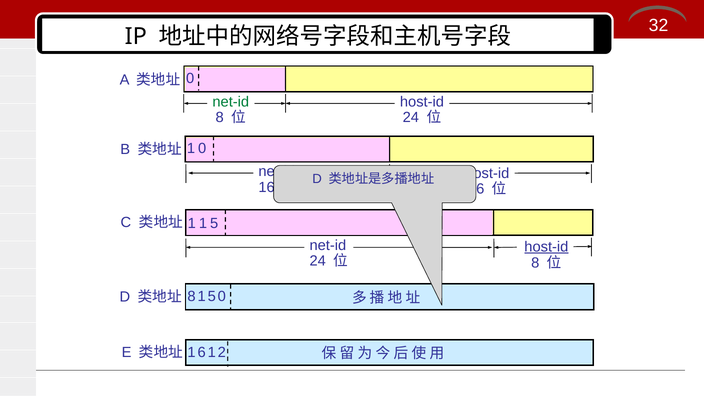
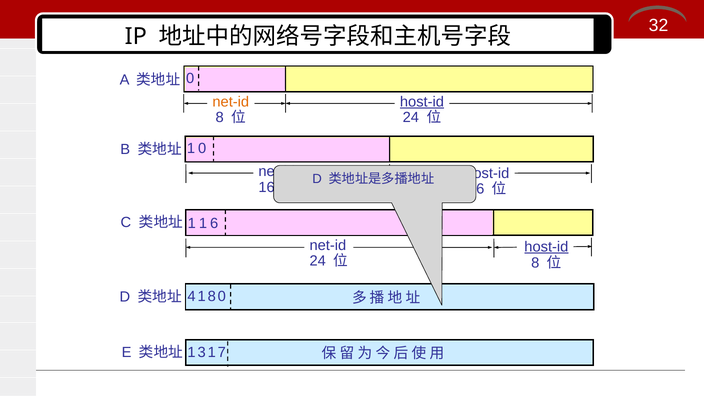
net-id at (231, 102) colour: green -> orange
host-id at (422, 102) underline: none -> present
5 at (214, 224): 5 -> 6
8 at (192, 296): 8 -> 4
1 5: 5 -> 8
6: 6 -> 3
2: 2 -> 7
